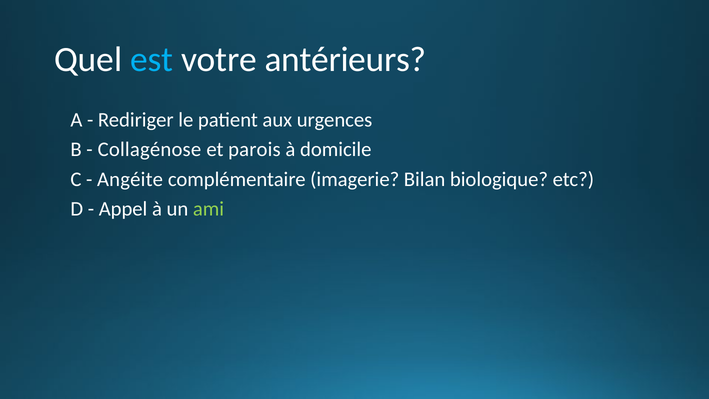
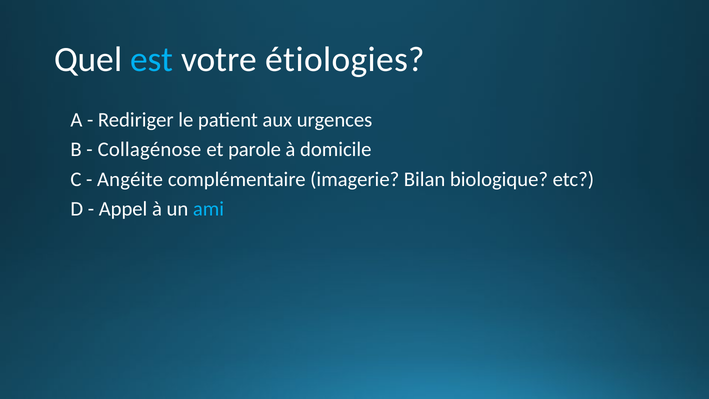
antérieurs: antérieurs -> étiologies
parois: parois -> parole
ami colour: light green -> light blue
